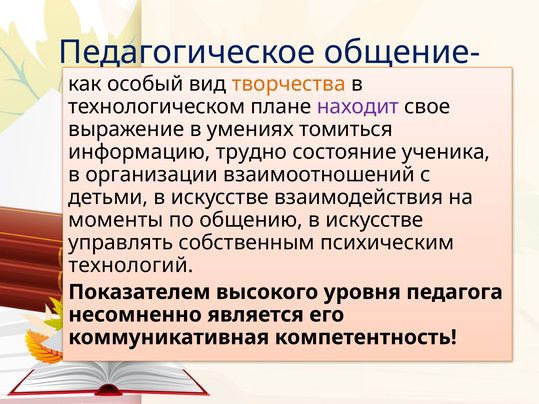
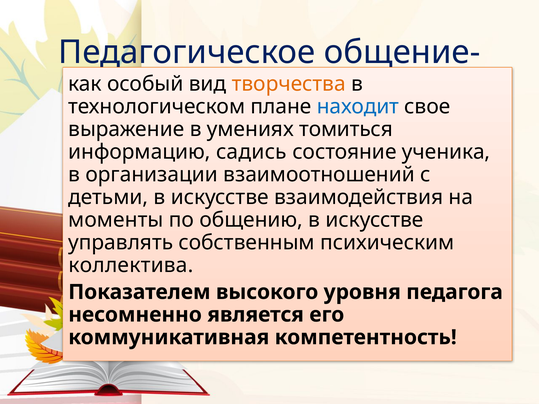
находит colour: purple -> blue
трудно: трудно -> садись
технологий: технологий -> коллектива
